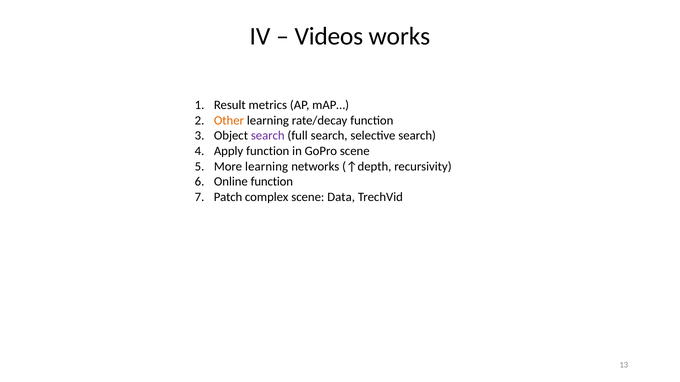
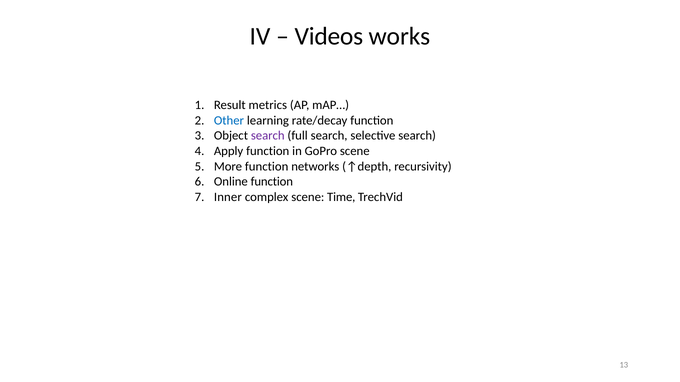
Other colour: orange -> blue
More learning: learning -> function
Patch: Patch -> Inner
Data: Data -> Time
